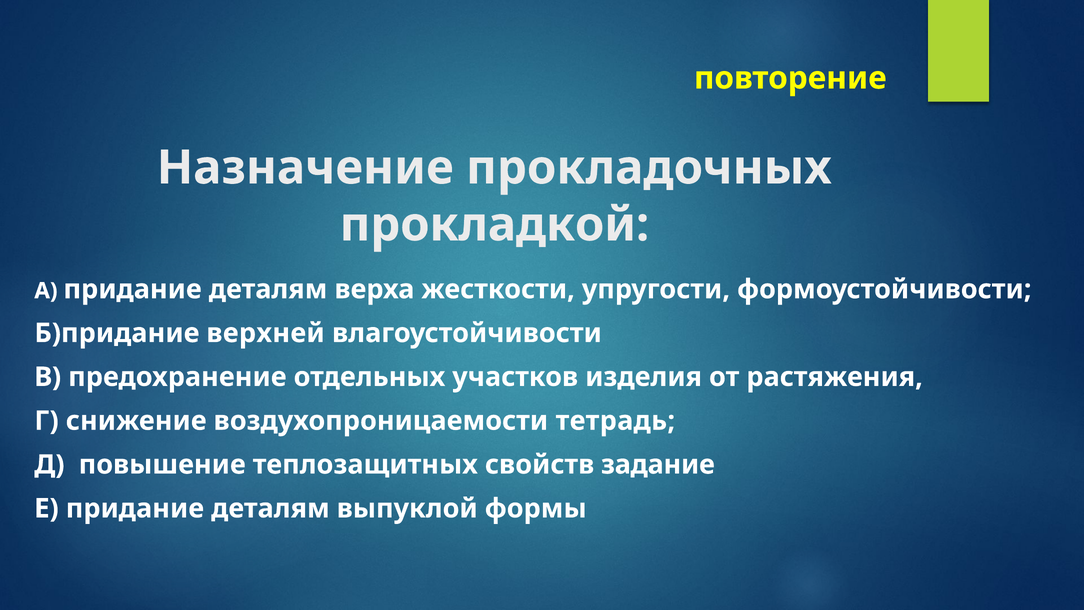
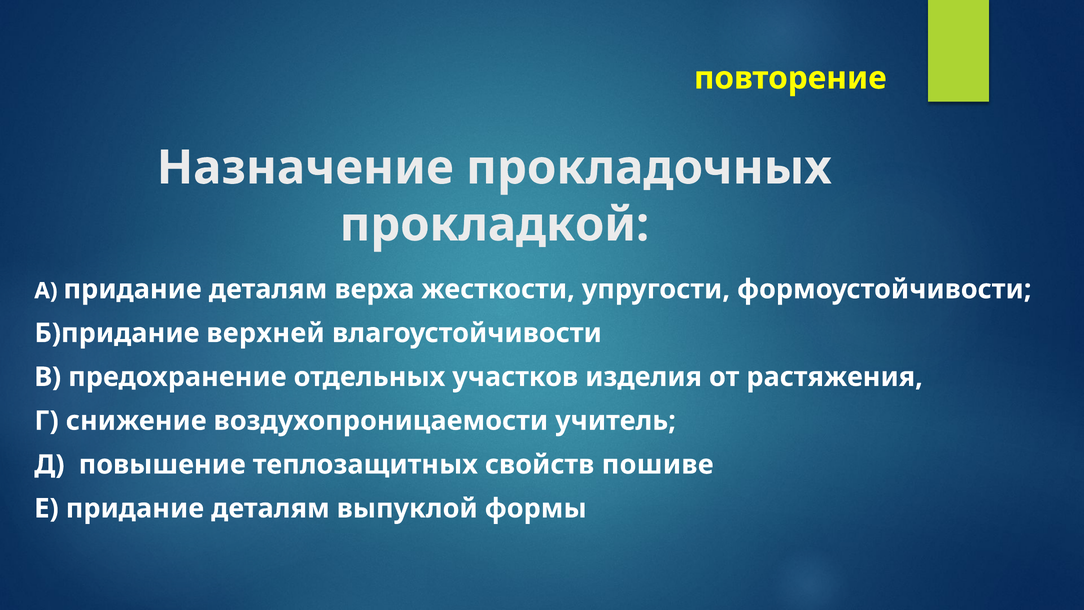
тетрадь: тетрадь -> учитель
задание: задание -> пошиве
